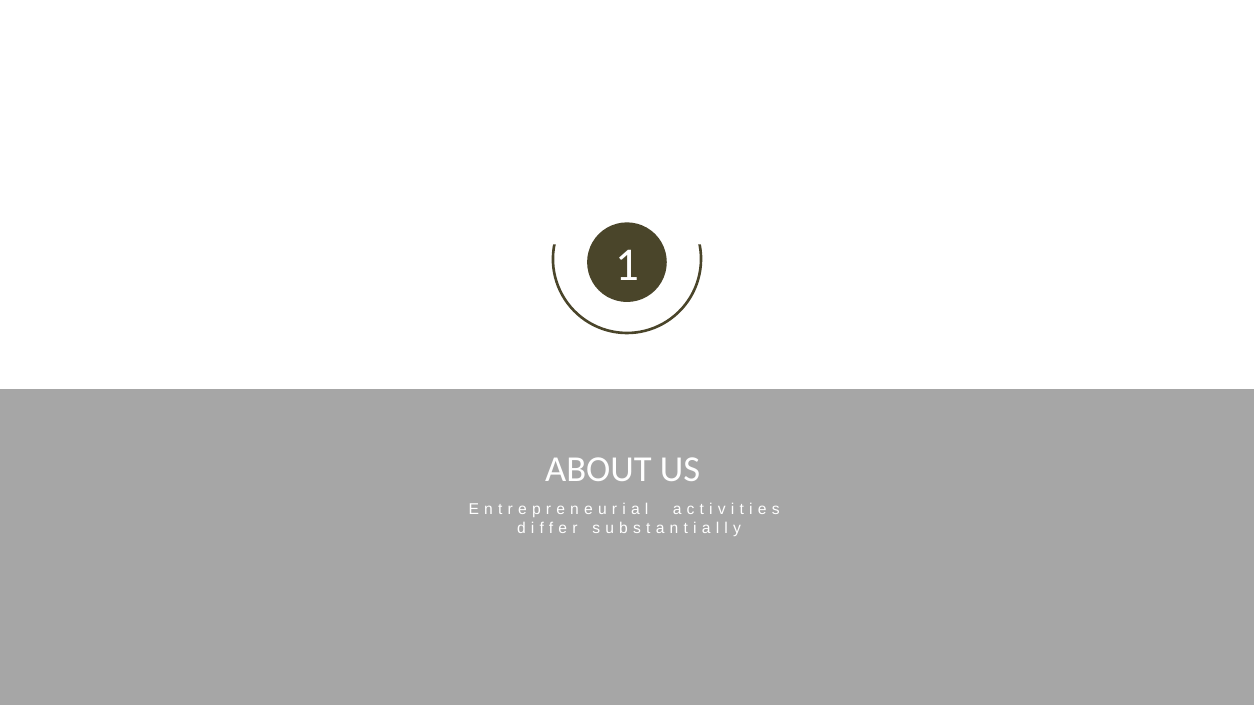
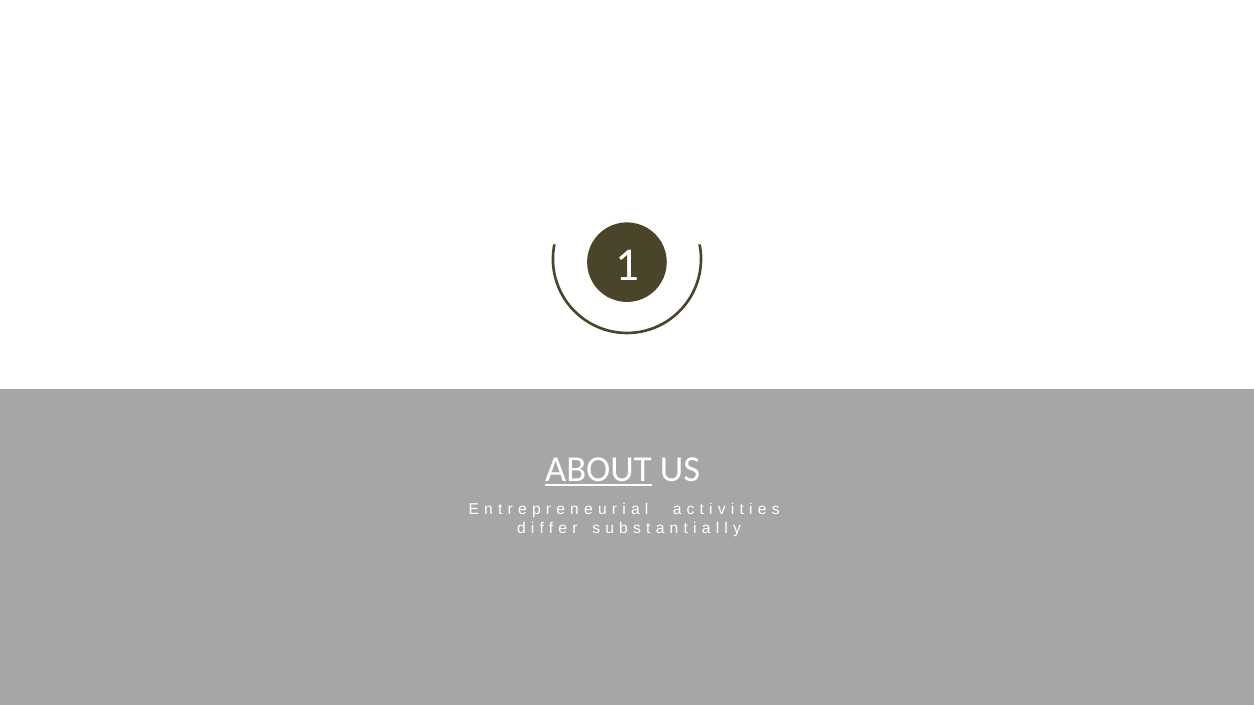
ABOUT underline: none -> present
